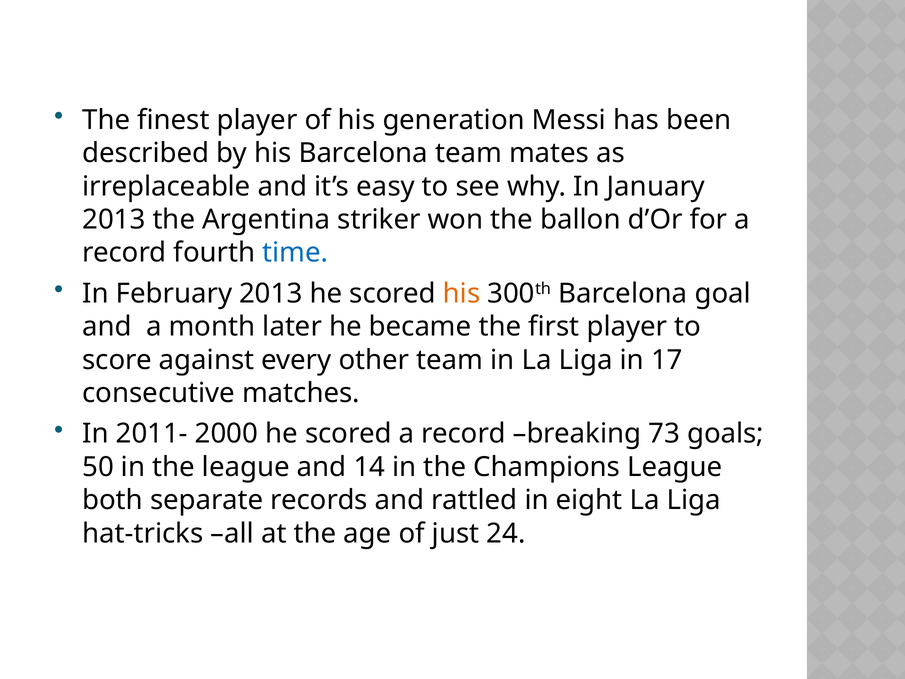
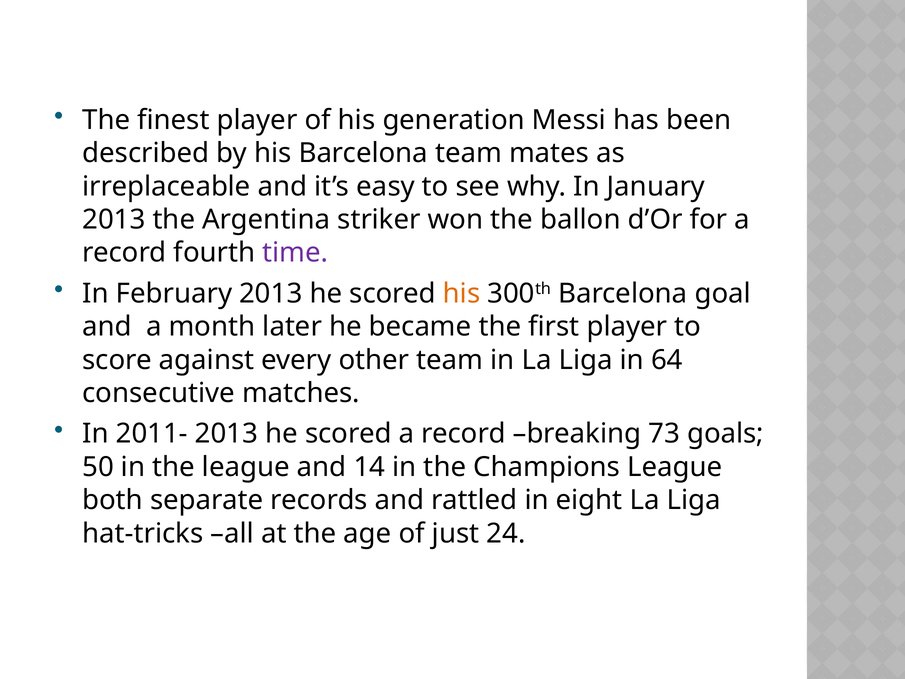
time colour: blue -> purple
17: 17 -> 64
2011- 2000: 2000 -> 2013
